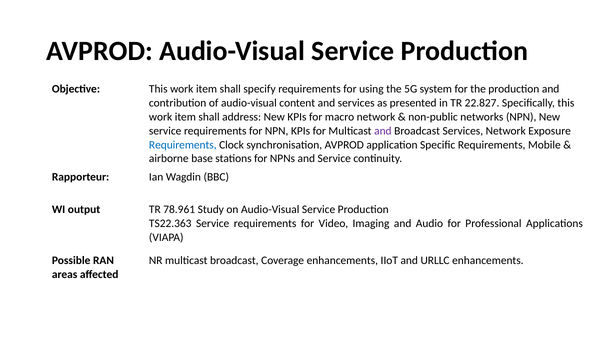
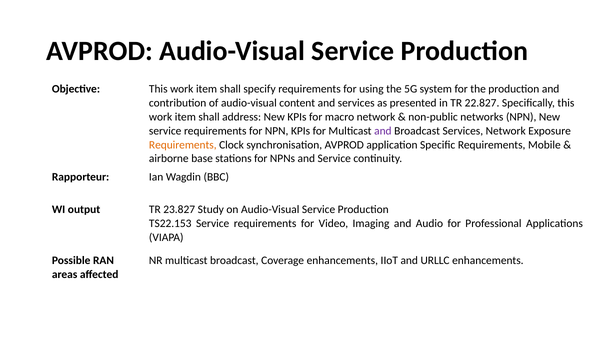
Requirements at (183, 145) colour: blue -> orange
78.961: 78.961 -> 23.827
TS22.363: TS22.363 -> TS22.153
